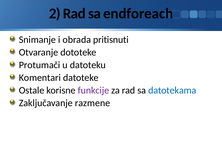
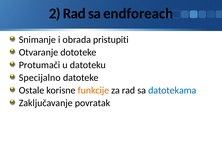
pritisnuti: pritisnuti -> pristupiti
Komentari: Komentari -> Specijalno
funkcije colour: purple -> orange
razmene: razmene -> povratak
